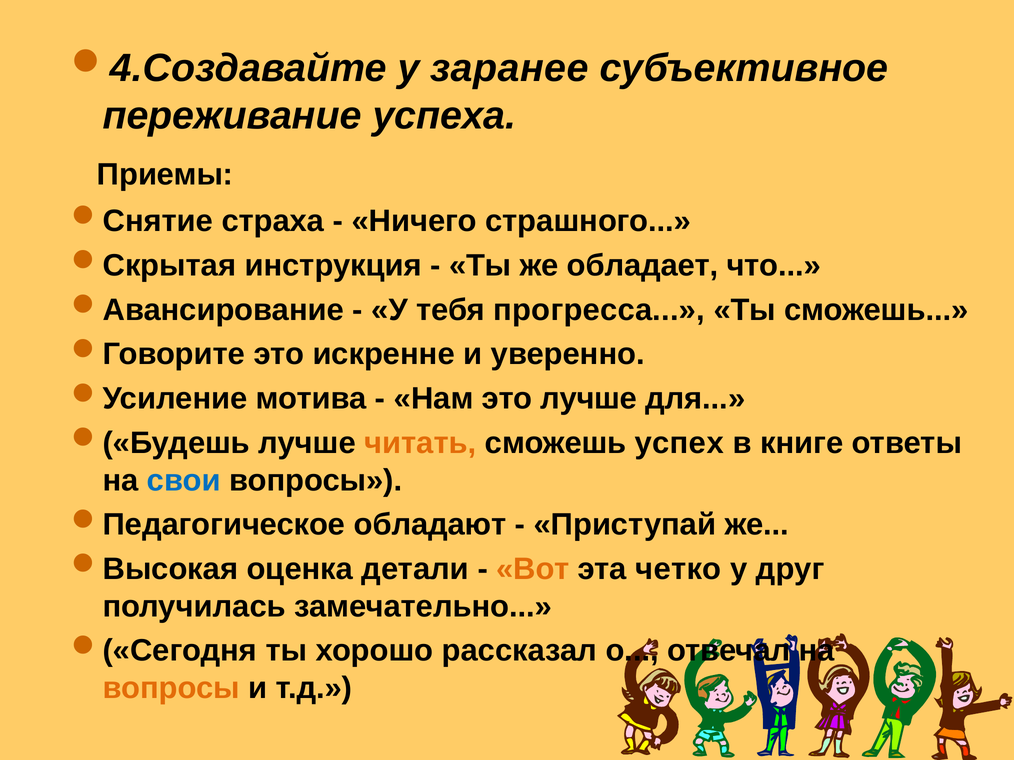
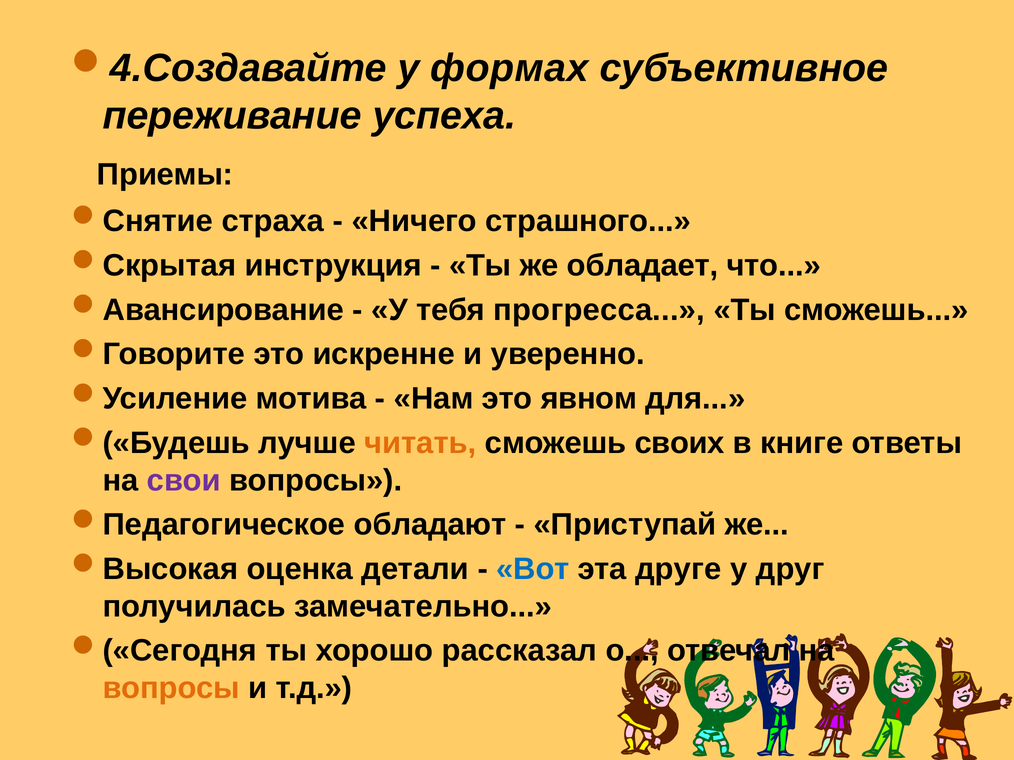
заранее: заранее -> формах
это лучше: лучше -> явном
успех: успех -> своих
свои colour: blue -> purple
Вот colour: orange -> blue
четко: четко -> друге
